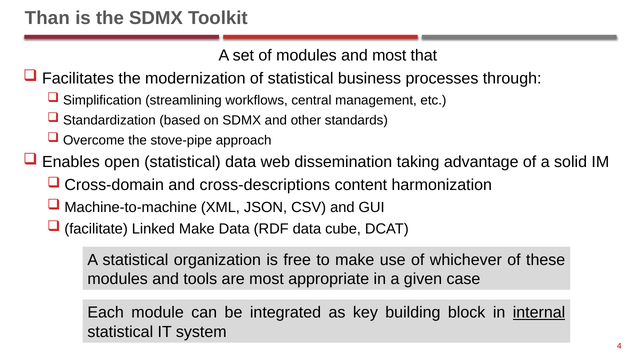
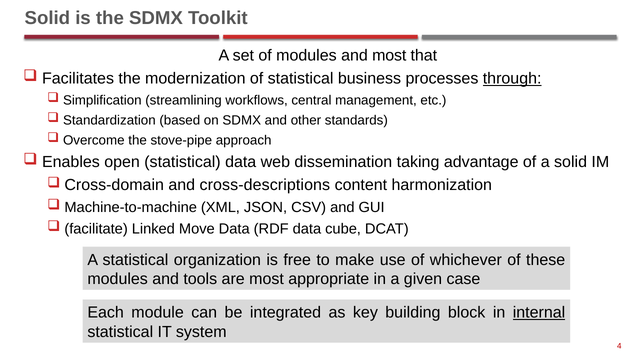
Than at (47, 18): Than -> Solid
through underline: none -> present
Linked Make: Make -> Move
